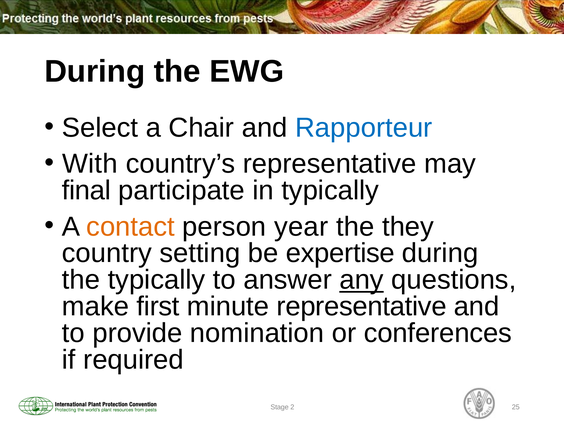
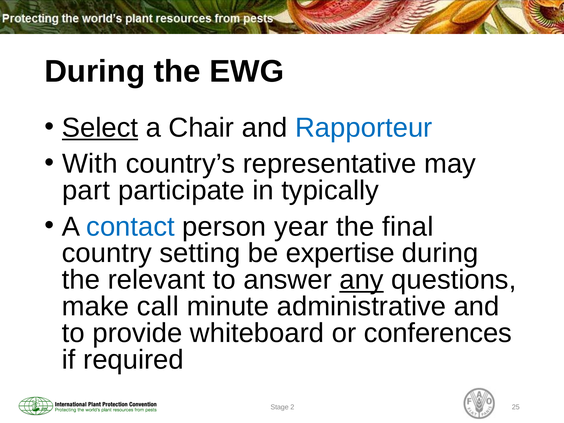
Select underline: none -> present
final: final -> part
contact colour: orange -> blue
they: they -> final
the typically: typically -> relevant
first: first -> call
minute representative: representative -> administrative
nomination: nomination -> whiteboard
